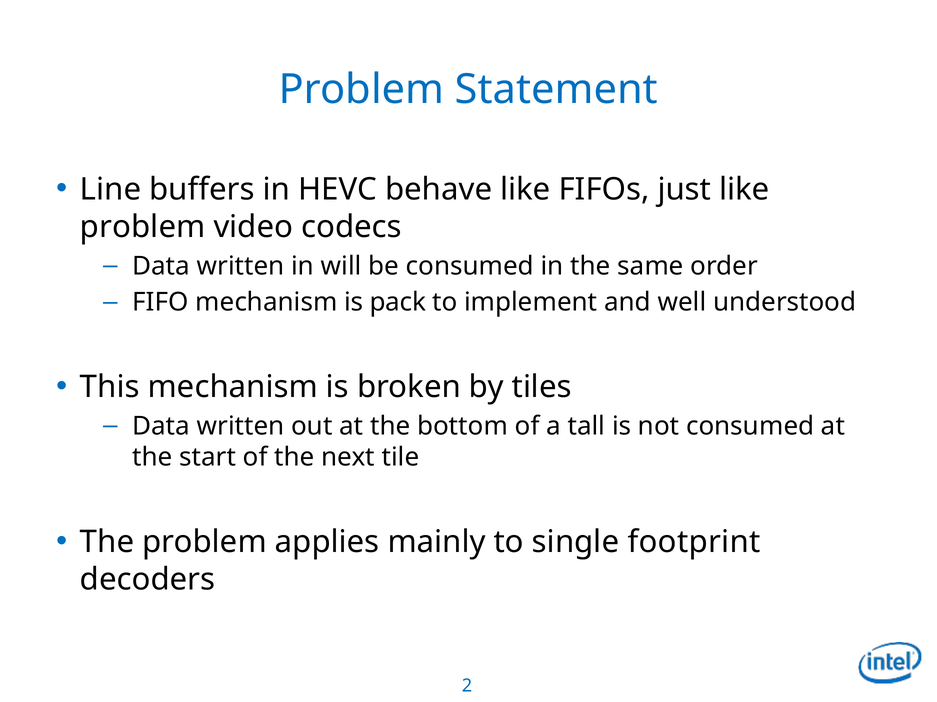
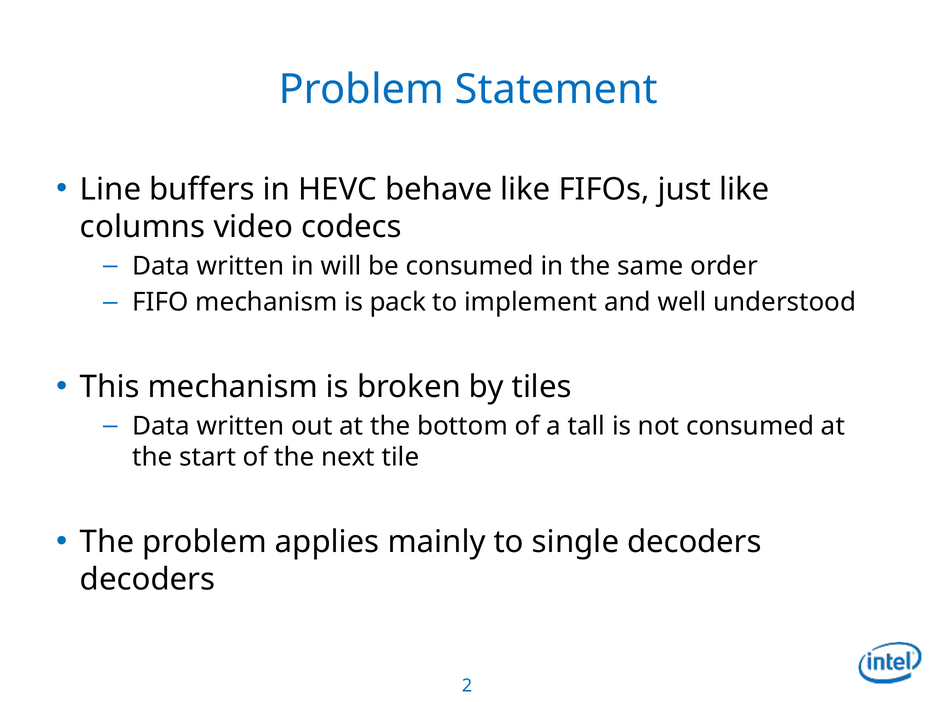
problem at (143, 227): problem -> columns
single footprint: footprint -> decoders
